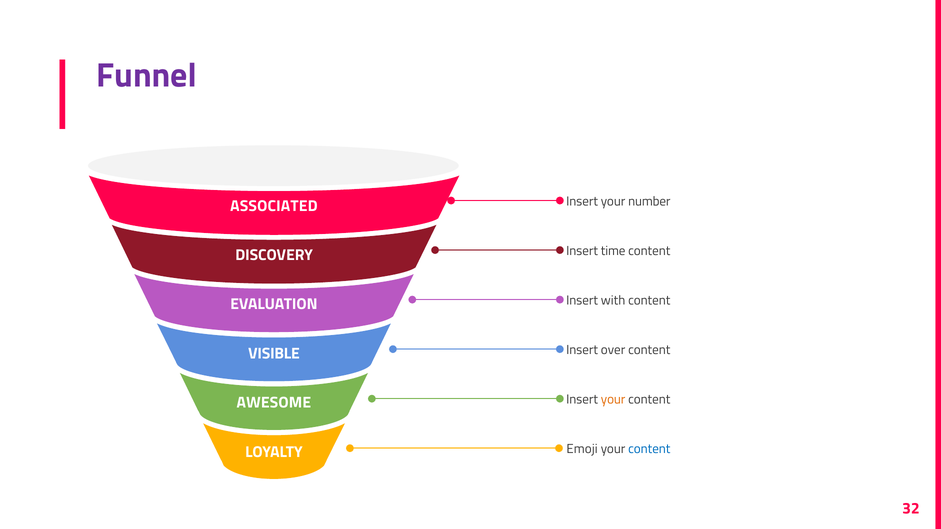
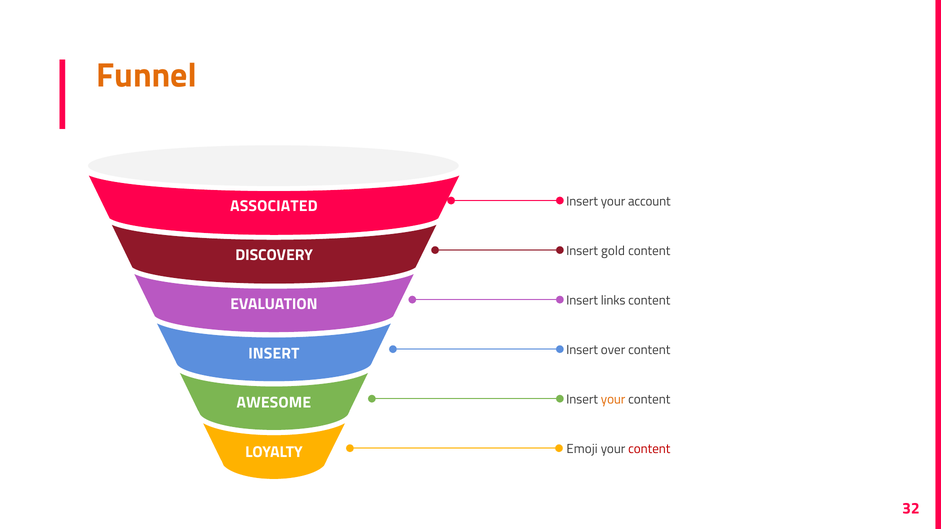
Funnel colour: purple -> orange
number: number -> account
time: time -> gold
with: with -> links
VISIBLE at (274, 354): VISIBLE -> INSERT
content at (649, 449) colour: blue -> red
